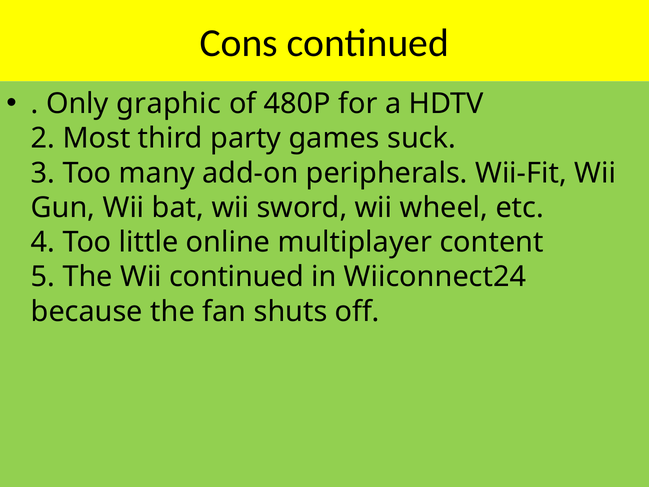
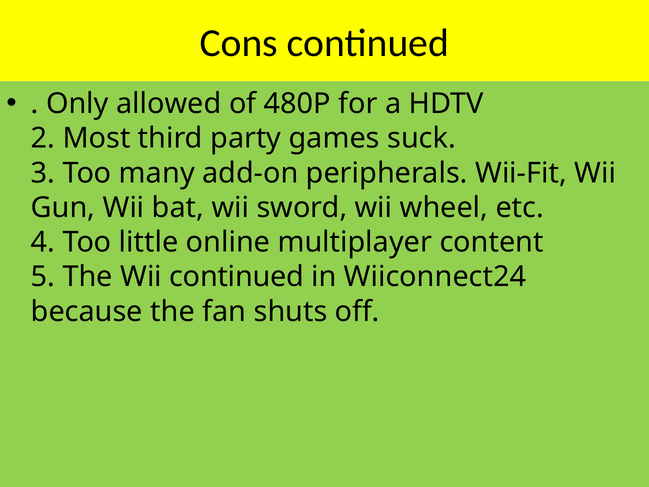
graphic: graphic -> allowed
